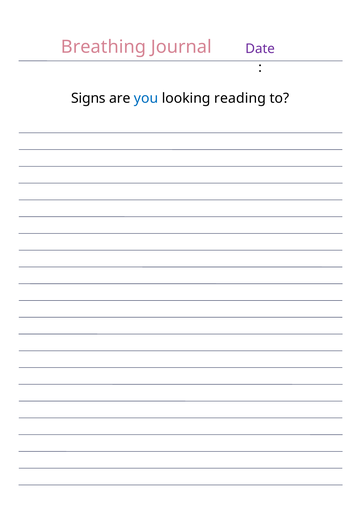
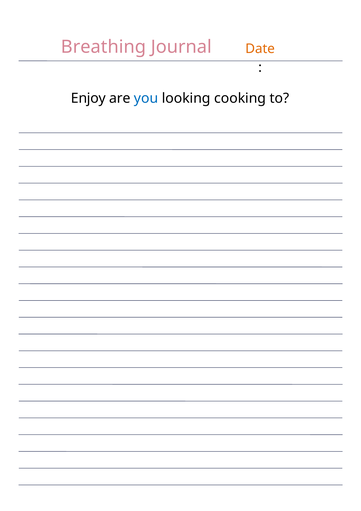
Date colour: purple -> orange
Signs: Signs -> Enjoy
reading: reading -> cooking
